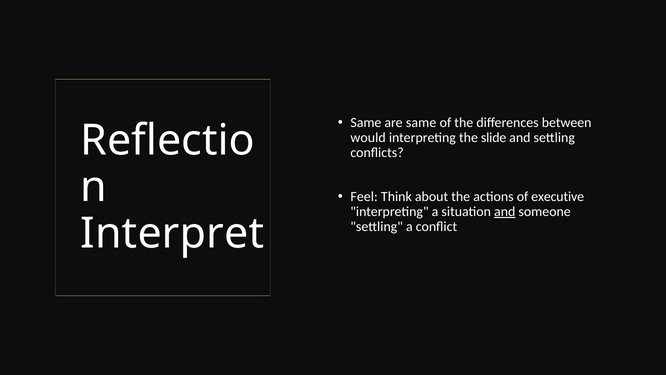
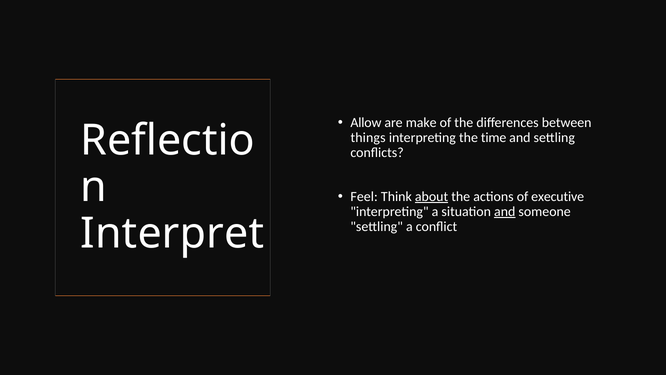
Same at (366, 122): Same -> Allow
are same: same -> make
would: would -> things
slide: slide -> time
about underline: none -> present
